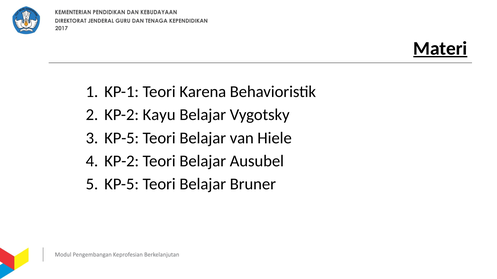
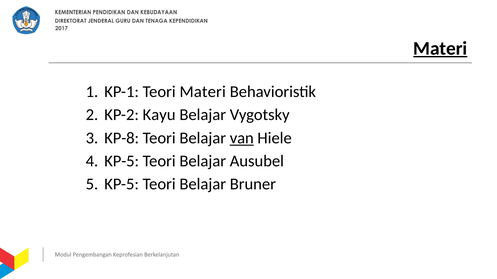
Teori Karena: Karena -> Materi
KP-5 at (122, 138): KP-5 -> KP-8
van underline: none -> present
KP-2 at (122, 161): KP-2 -> KP-5
